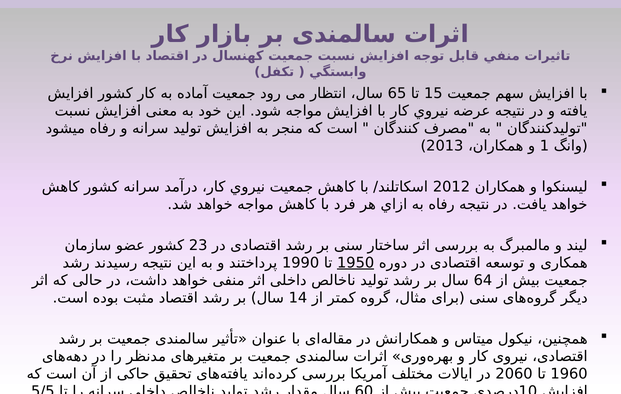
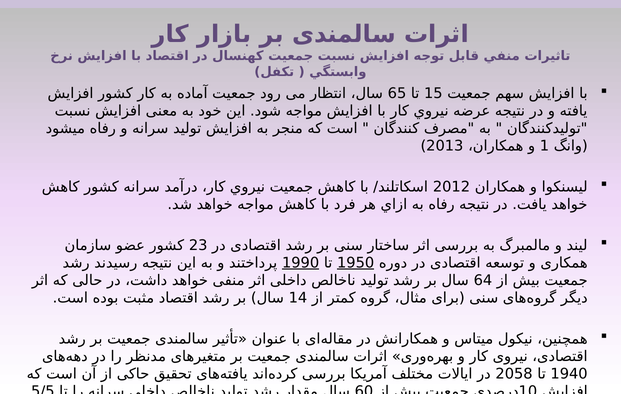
1990 underline: none -> present
2060: 2060 -> 2058
1960: 1960 -> 1940
